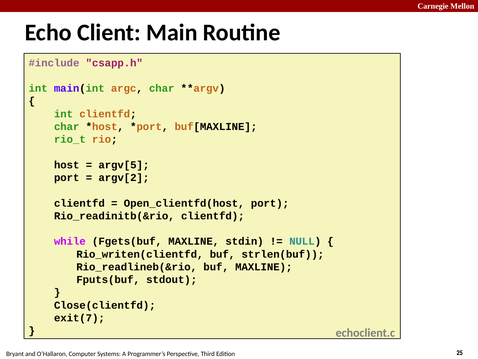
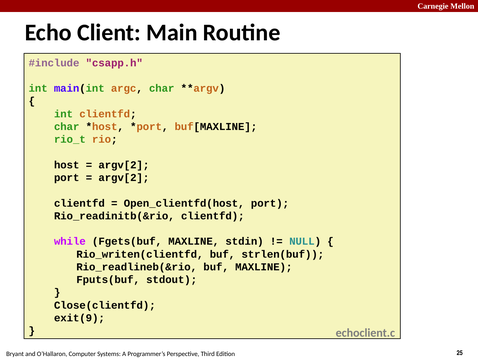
argv[5 at (124, 165): argv[5 -> argv[2
exit(7: exit(7 -> exit(9
